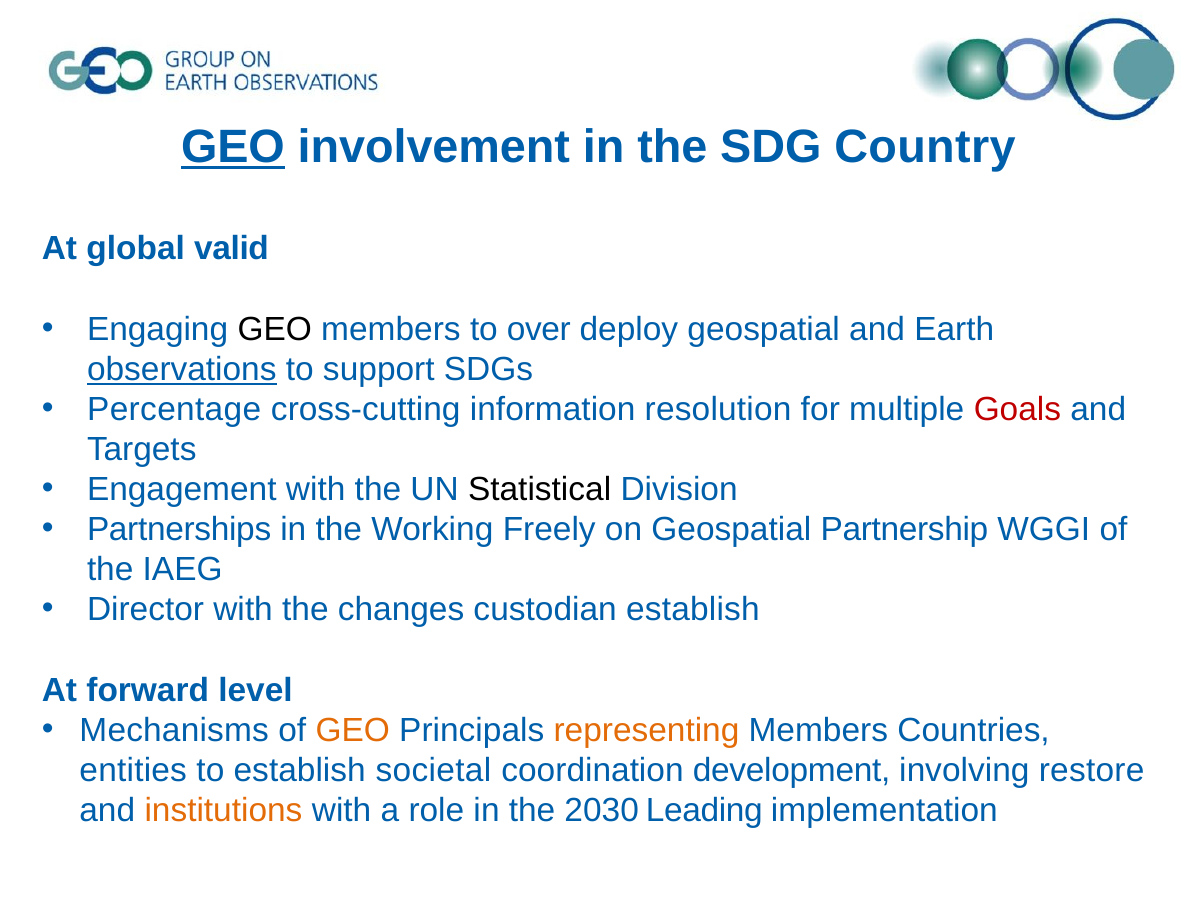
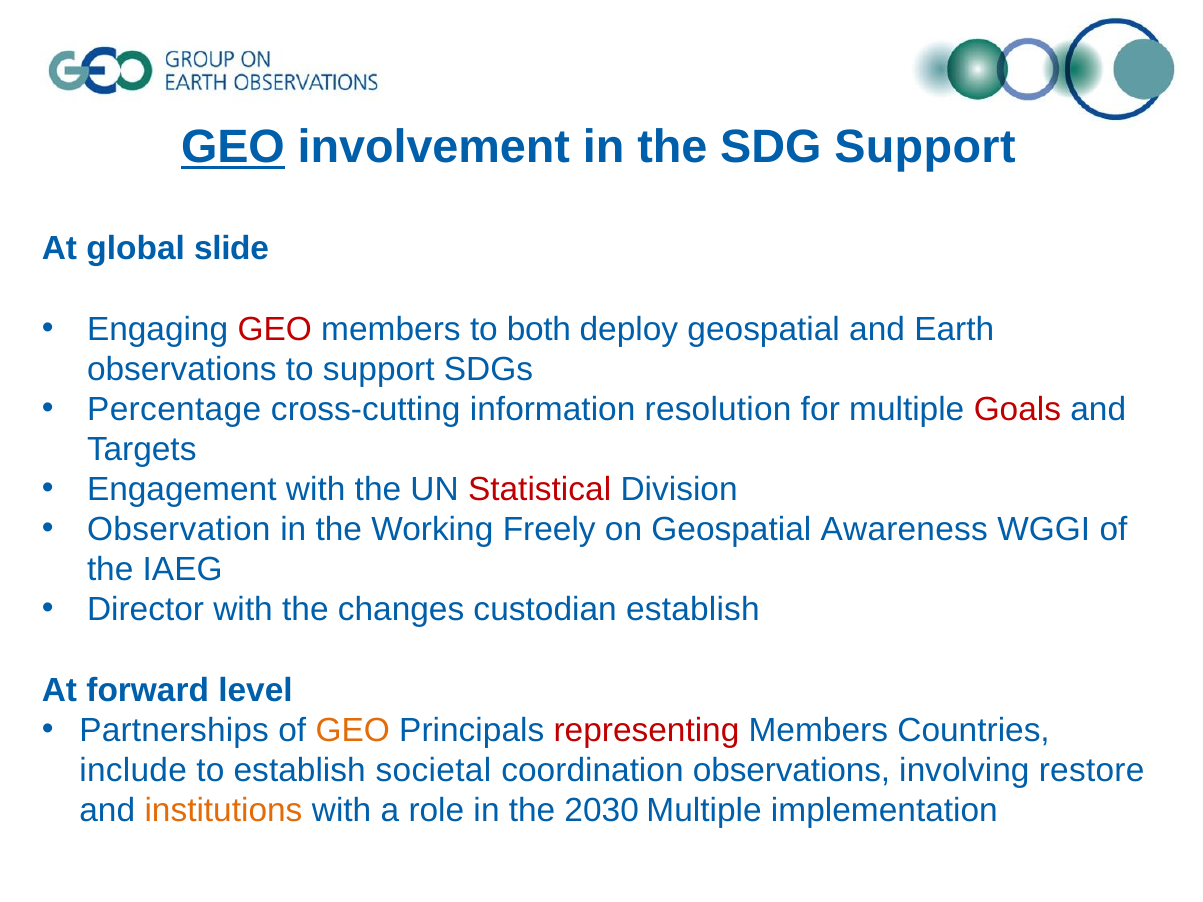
SDG Country: Country -> Support
valid: valid -> slide
GEO at (275, 329) colour: black -> red
over: over -> both
observations at (182, 369) underline: present -> none
Statistical colour: black -> red
Partnerships: Partnerships -> Observation
Partnership: Partnership -> Awareness
Mechanisms: Mechanisms -> Partnerships
representing colour: orange -> red
entities: entities -> include
coordination development: development -> observations
2030 Leading: Leading -> Multiple
